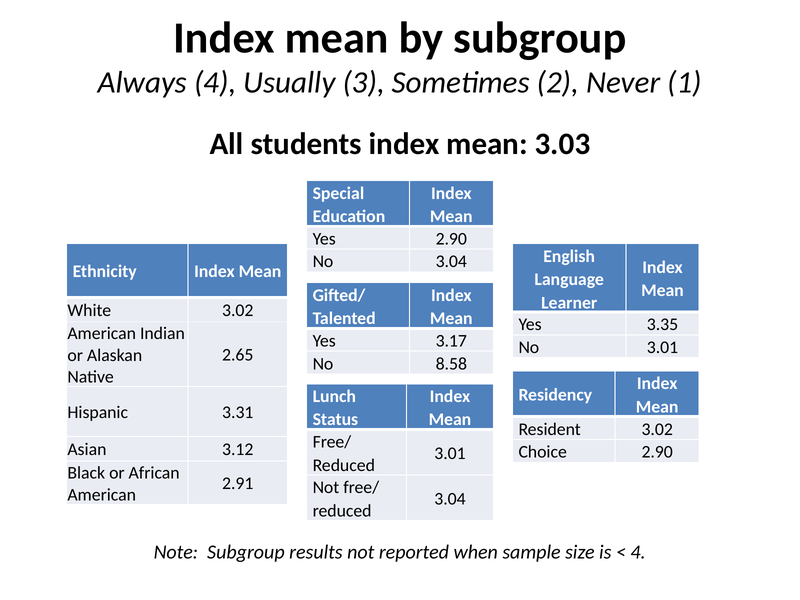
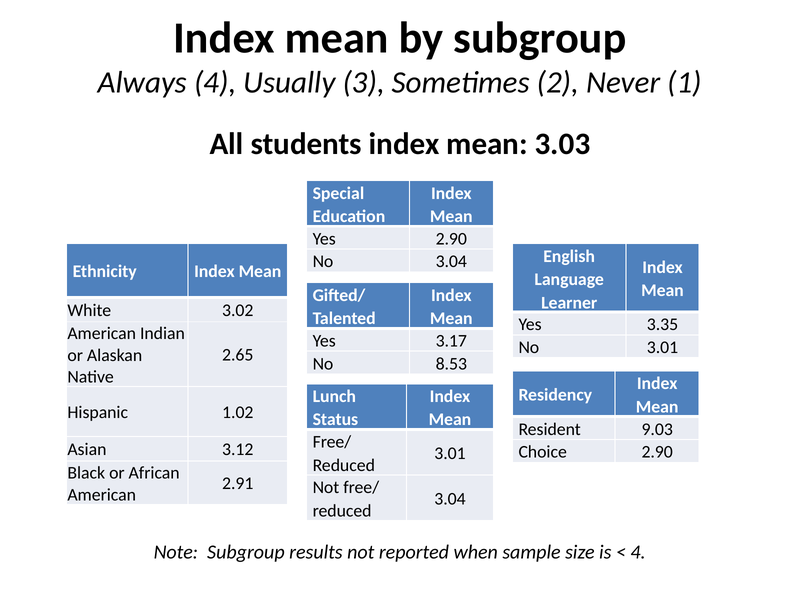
8.58: 8.58 -> 8.53
3.31: 3.31 -> 1.02
Resident 3.02: 3.02 -> 9.03
